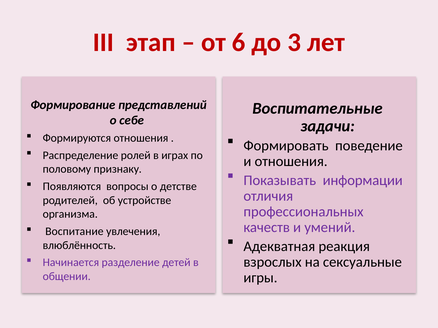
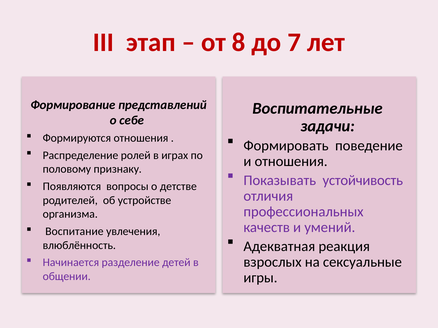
6: 6 -> 8
3: 3 -> 7
информации: информации -> устойчивость
